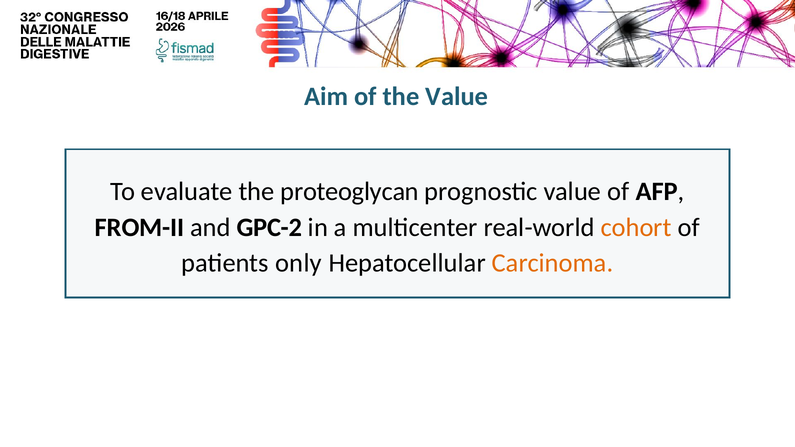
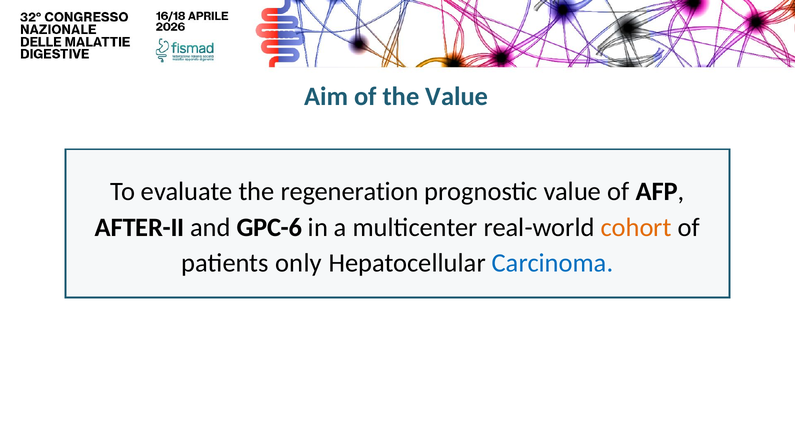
proteoglycan: proteoglycan -> regeneration
FROM-II: FROM-II -> AFTER-II
GPC-2: GPC-2 -> GPC-6
Carcinoma colour: orange -> blue
